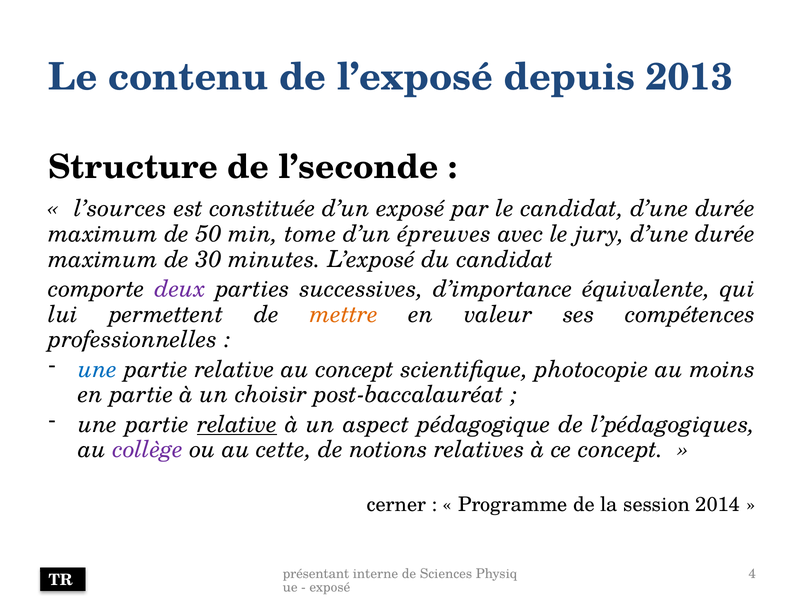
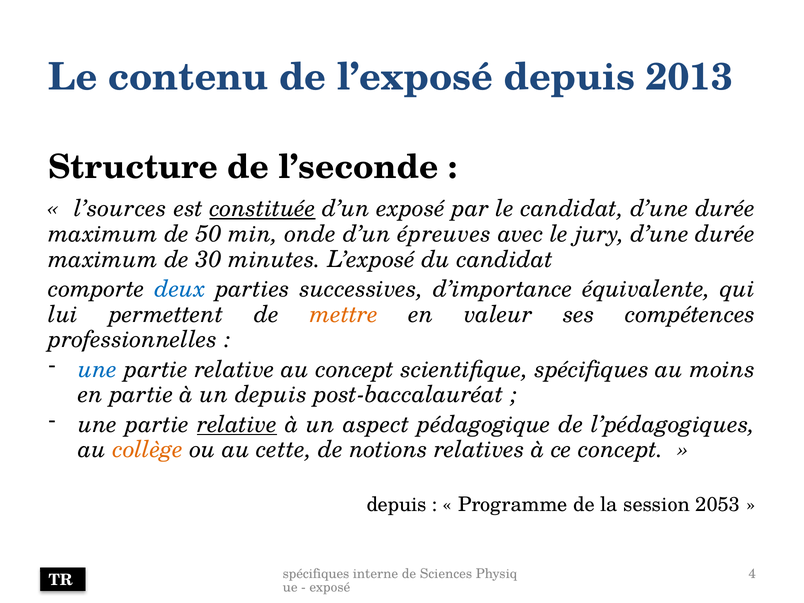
constituée underline: none -> present
tome: tome -> onde
deux colour: purple -> blue
scientifique photocopie: photocopie -> spécifiques
un choisir: choisir -> depuis
collège colour: purple -> orange
cerner at (396, 505): cerner -> depuis
2014: 2014 -> 2053
présentant at (316, 574): présentant -> spécifiques
